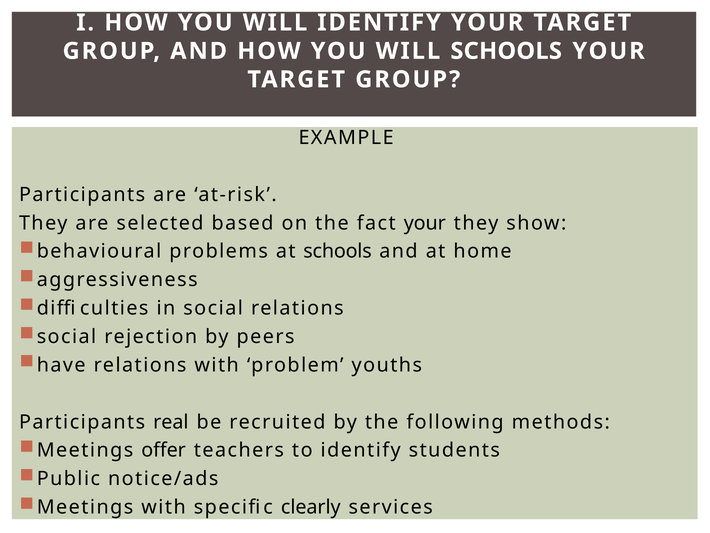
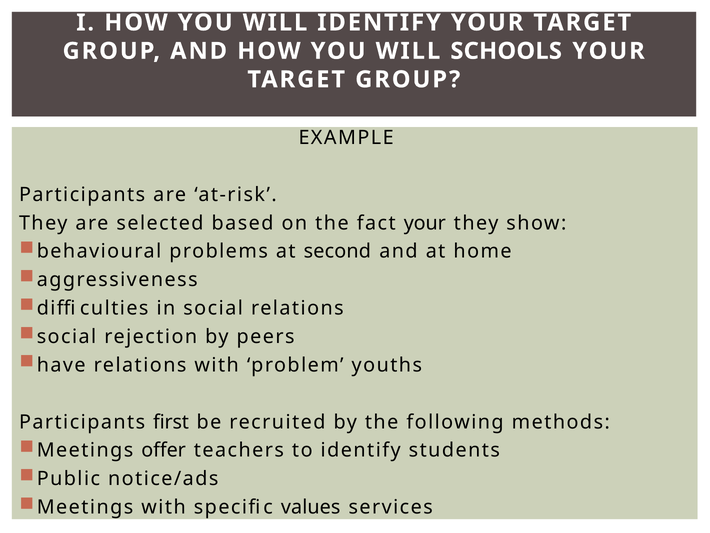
at schools: schools -> second
real: real -> first
clearly: clearly -> values
